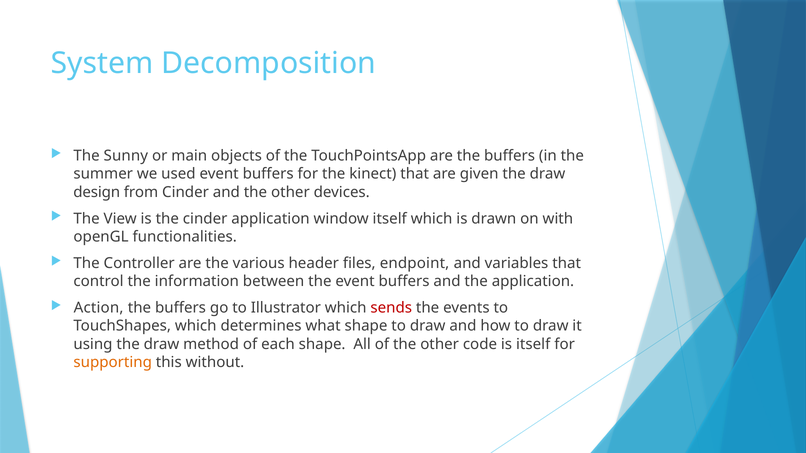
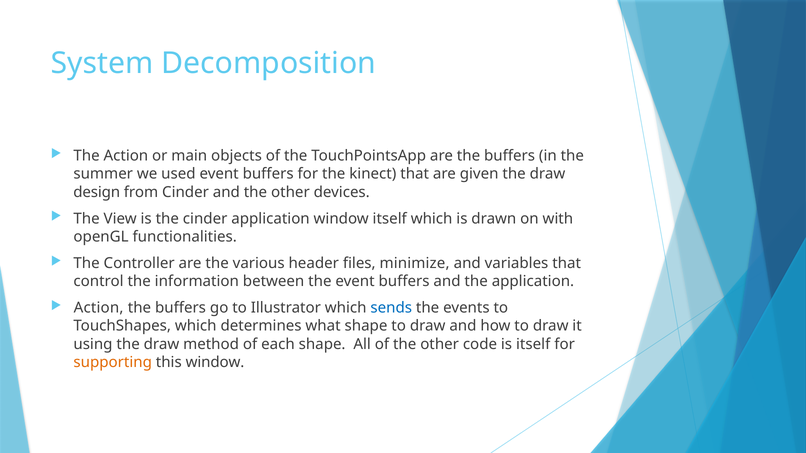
The Sunny: Sunny -> Action
endpoint: endpoint -> minimize
sends colour: red -> blue
this without: without -> window
